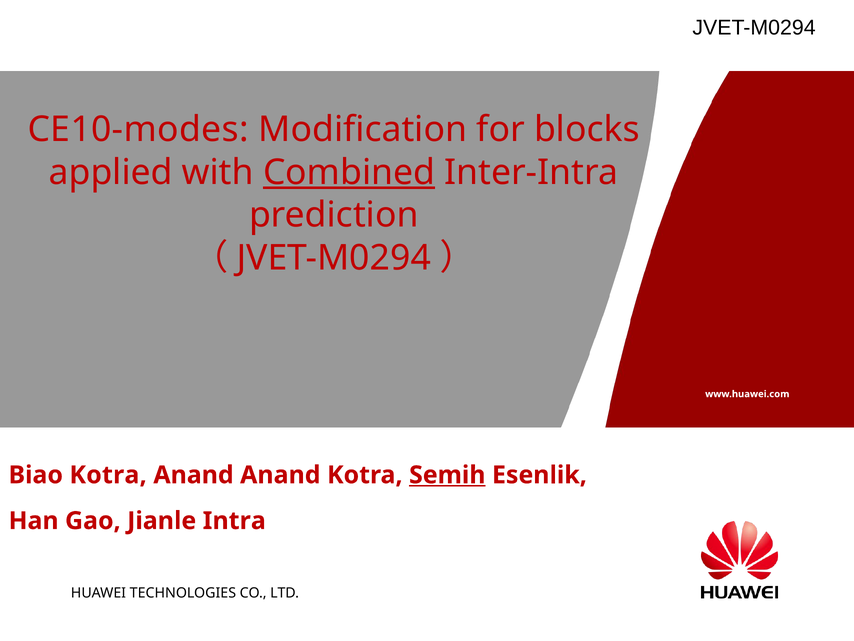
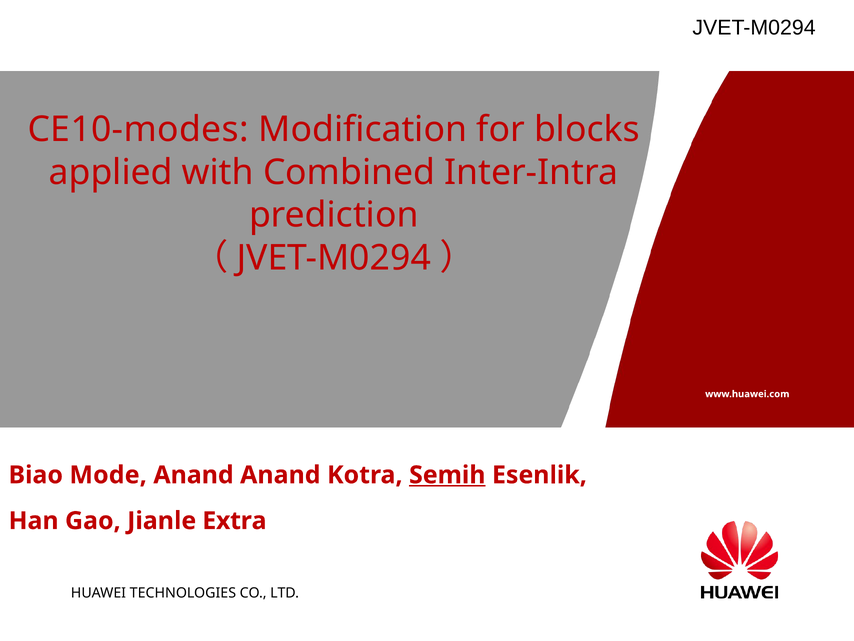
Combined underline: present -> none
Biao Kotra: Kotra -> Mode
Intra: Intra -> Extra
